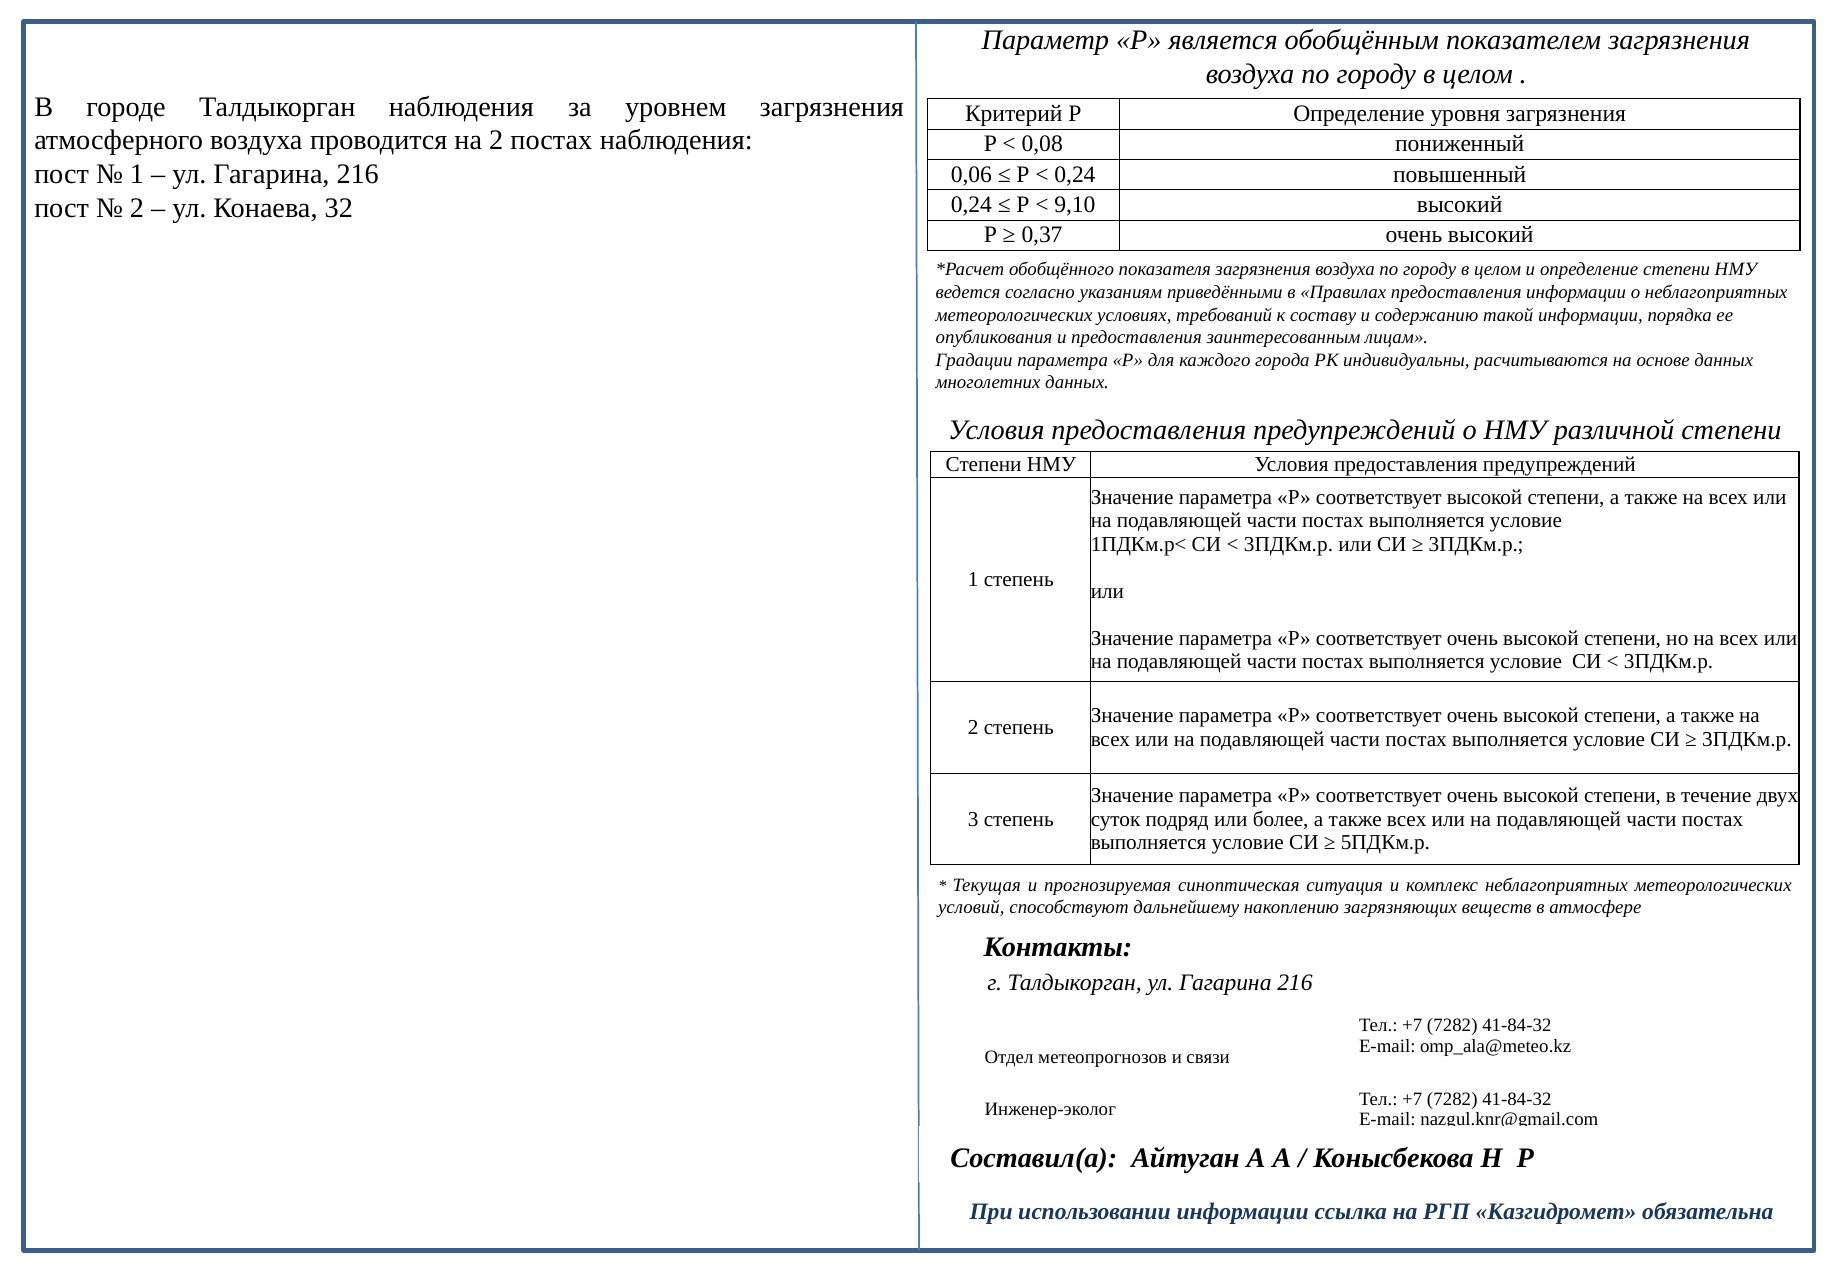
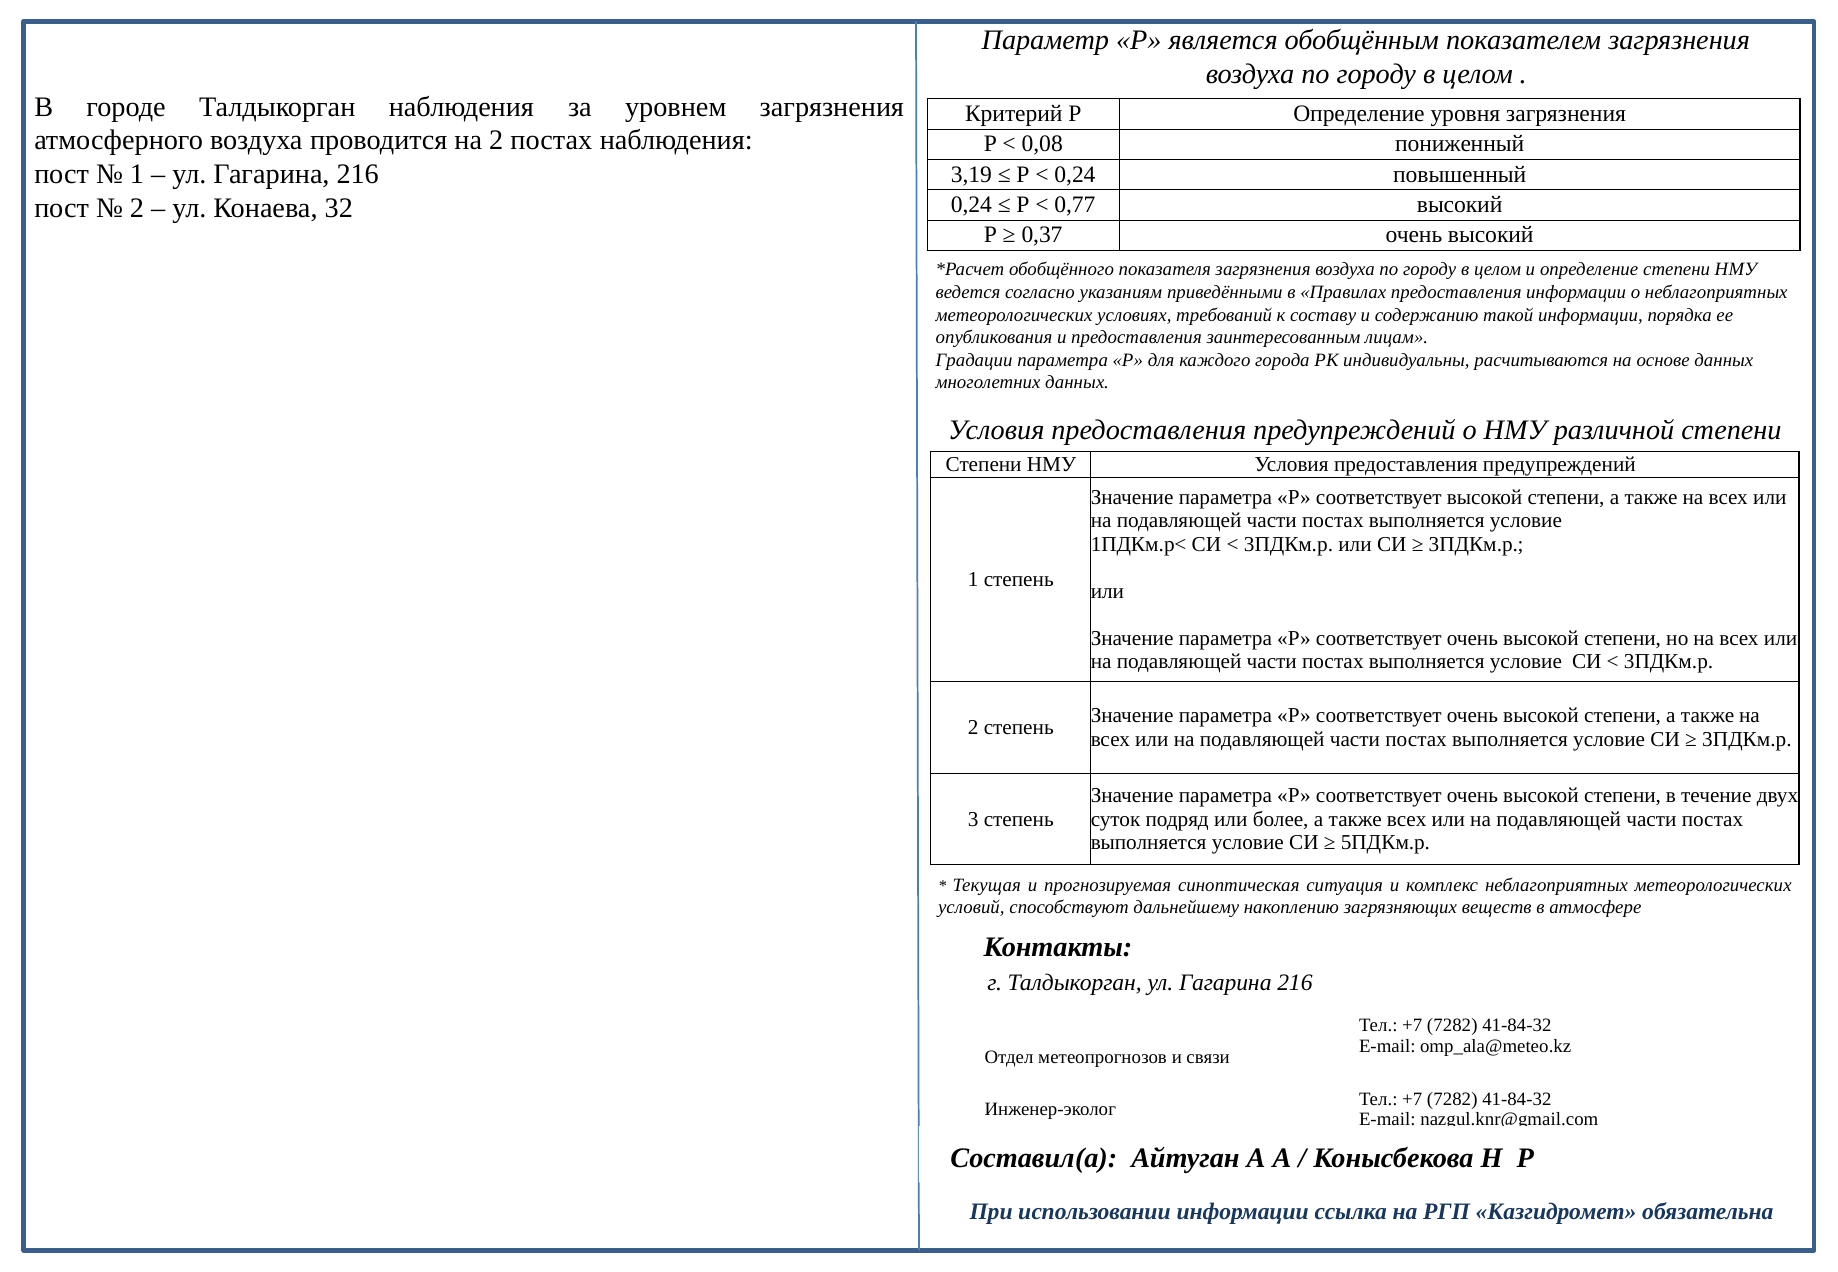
0,06: 0,06 -> 3,19
9,10: 9,10 -> 0,77
